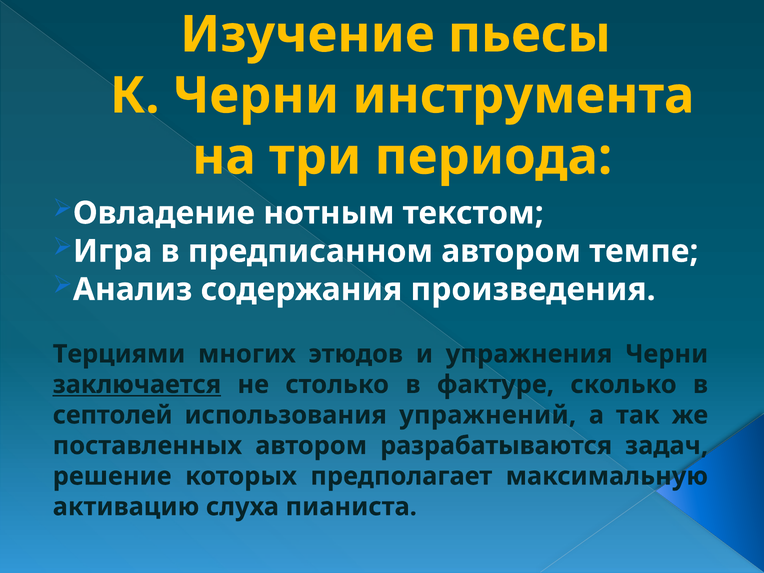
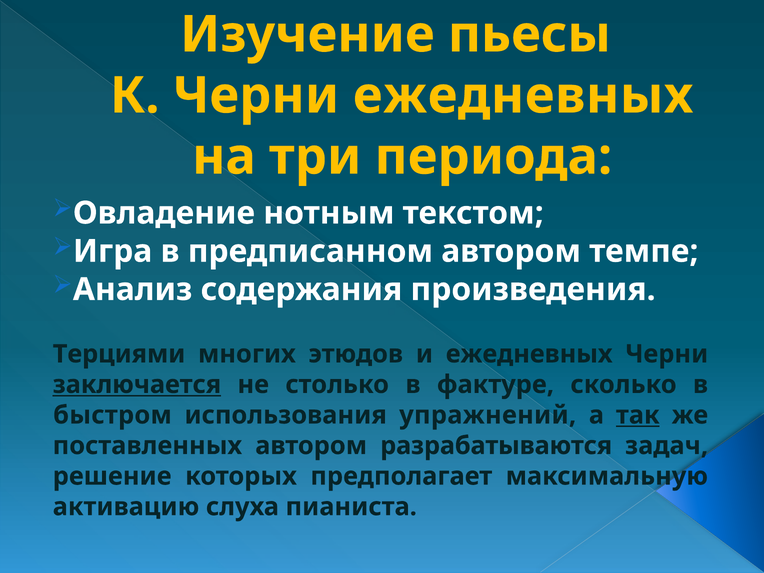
Черни инструмента: инструмента -> ежедневных
и упражнения: упражнения -> ежедневных
септолей: септолей -> быстром
так underline: none -> present
